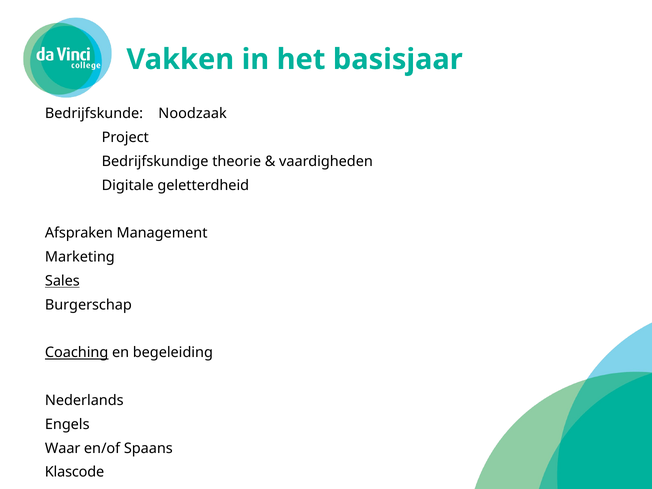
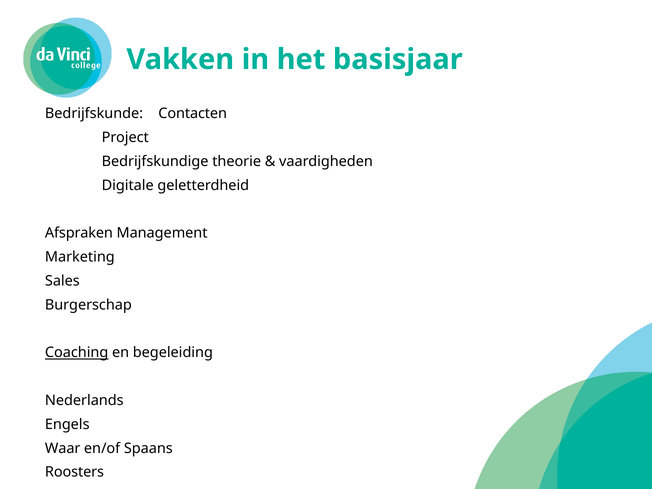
Noodzaak: Noodzaak -> Contacten
Sales underline: present -> none
Klascode: Klascode -> Roosters
